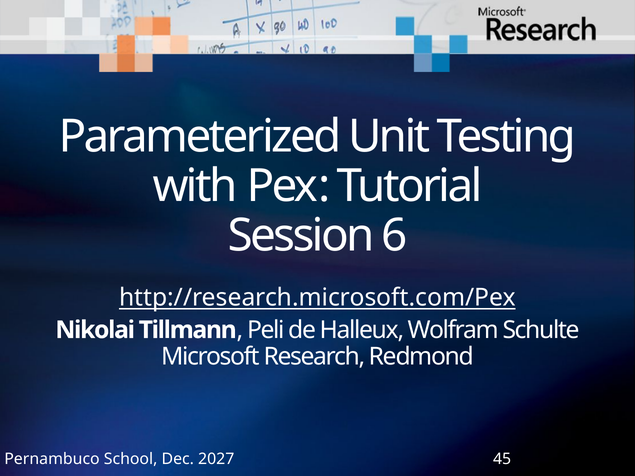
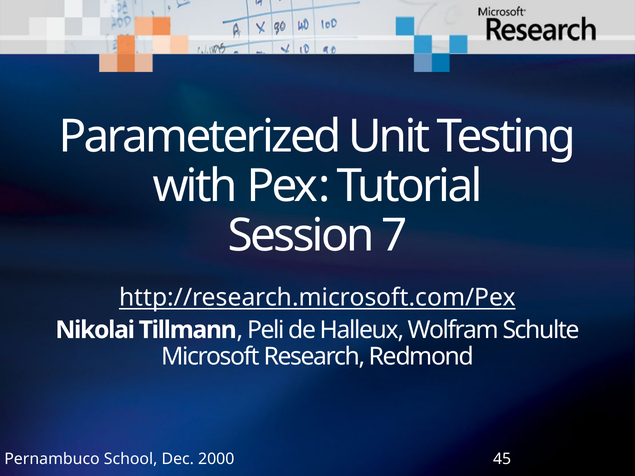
6: 6 -> 7
2027: 2027 -> 2000
